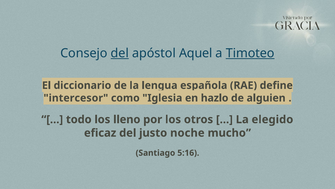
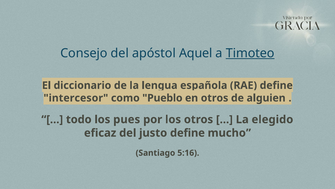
del at (120, 53) underline: present -> none
Iglesia: Iglesia -> Pueblo
en hazlo: hazlo -> otros
lleno: lleno -> pues
justo noche: noche -> define
